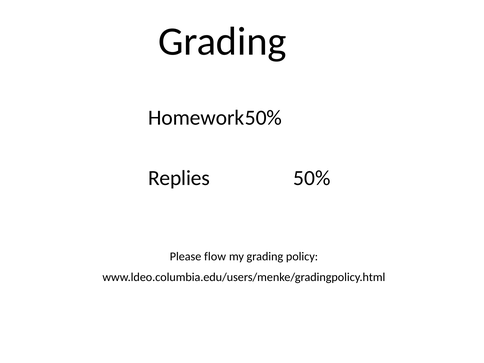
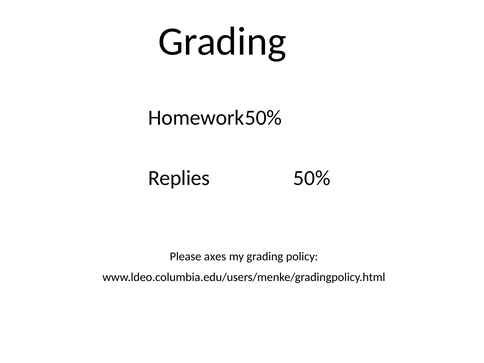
flow: flow -> axes
